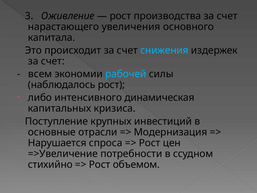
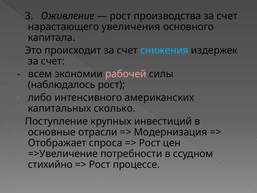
рабочей colour: light blue -> pink
динамическая: динамическая -> американских
кризиса: кризиса -> сколько
Нарушается: Нарушается -> Отображает
объемом: объемом -> процессе
